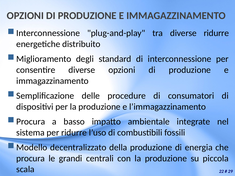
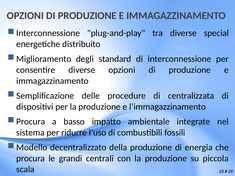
diverse ridurre: ridurre -> special
consumatori: consumatori -> centralizzata
